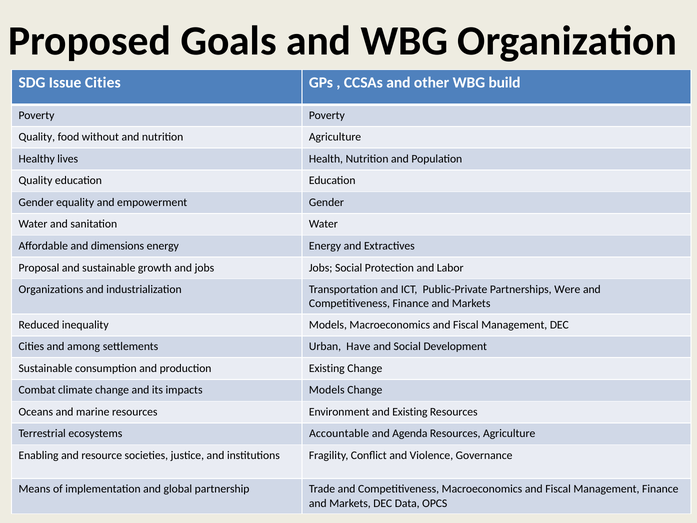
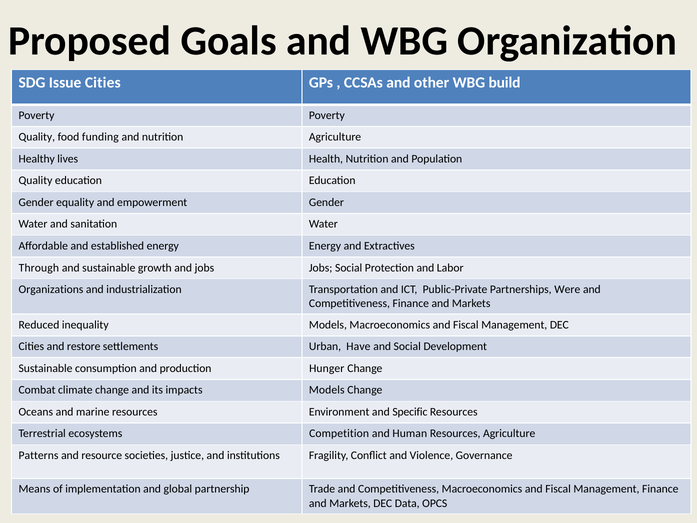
without: without -> funding
dimensions: dimensions -> established
Proposal: Proposal -> Through
among: among -> restore
production Existing: Existing -> Hunger
and Existing: Existing -> Specific
Accountable: Accountable -> Competition
Agenda: Agenda -> Human
Enabling: Enabling -> Patterns
